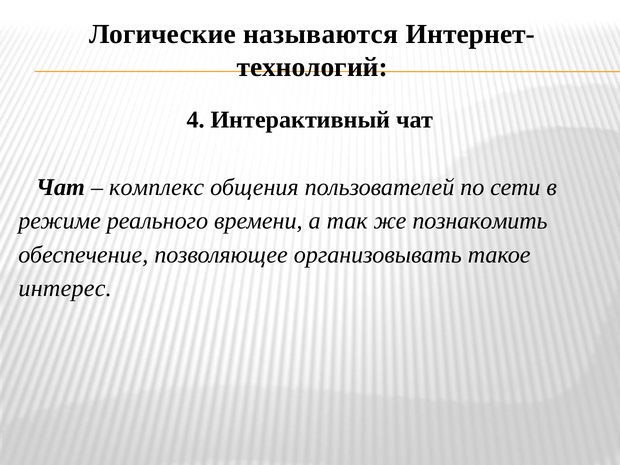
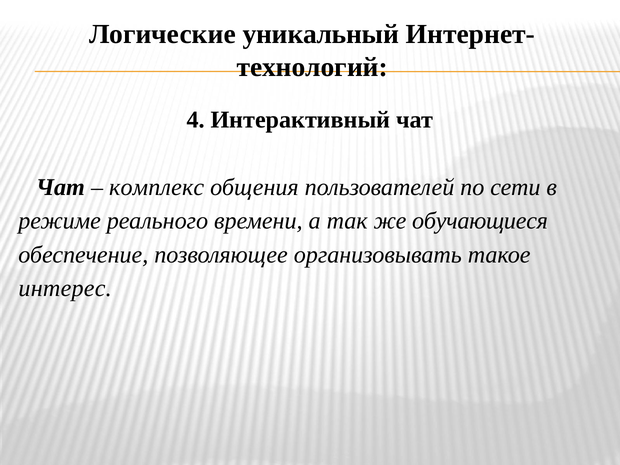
называются: называются -> уникальный
познакомить: познакомить -> обучающиеся
